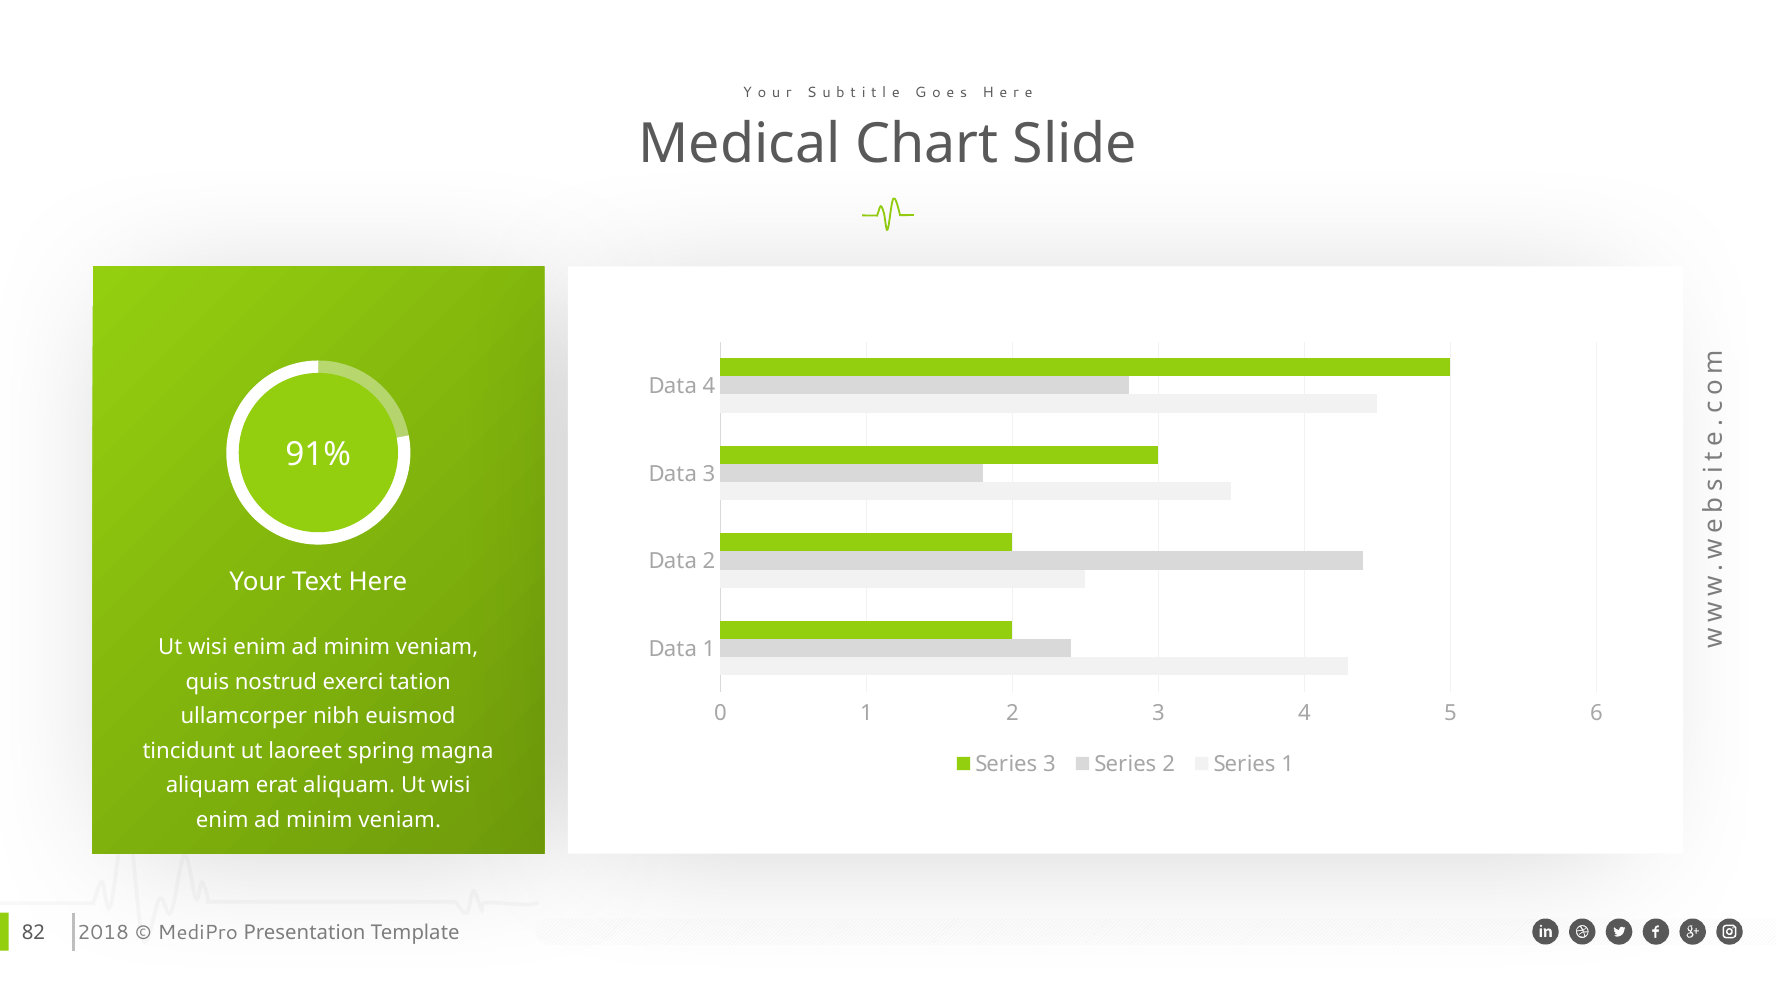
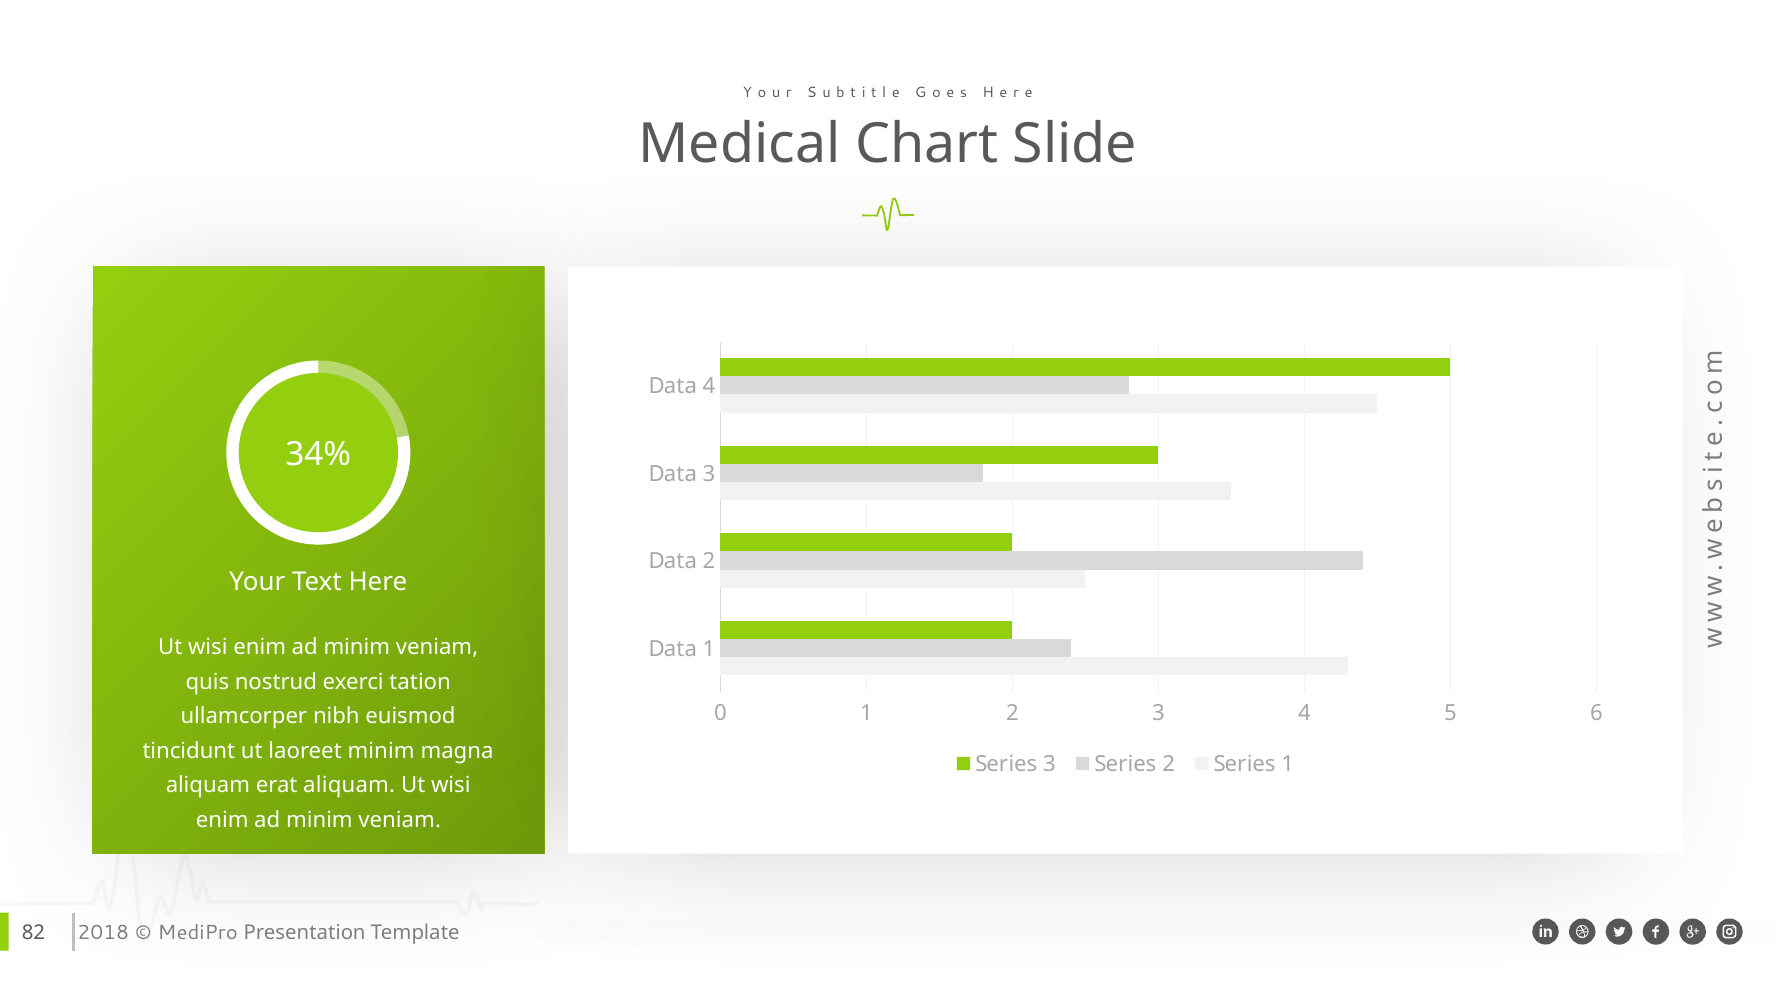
91%: 91% -> 34%
laoreet spring: spring -> minim
